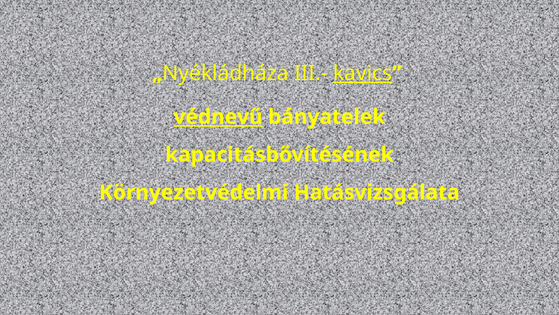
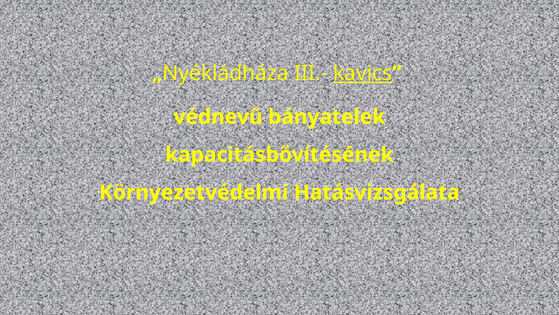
védnevű underline: present -> none
